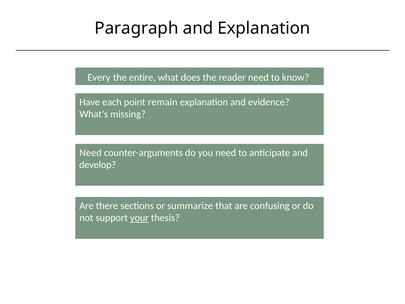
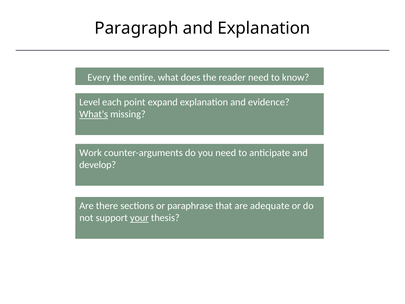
Have: Have -> Level
remain: remain -> expand
What's underline: none -> present
Need at (91, 153): Need -> Work
summarize: summarize -> paraphrase
confusing: confusing -> adequate
